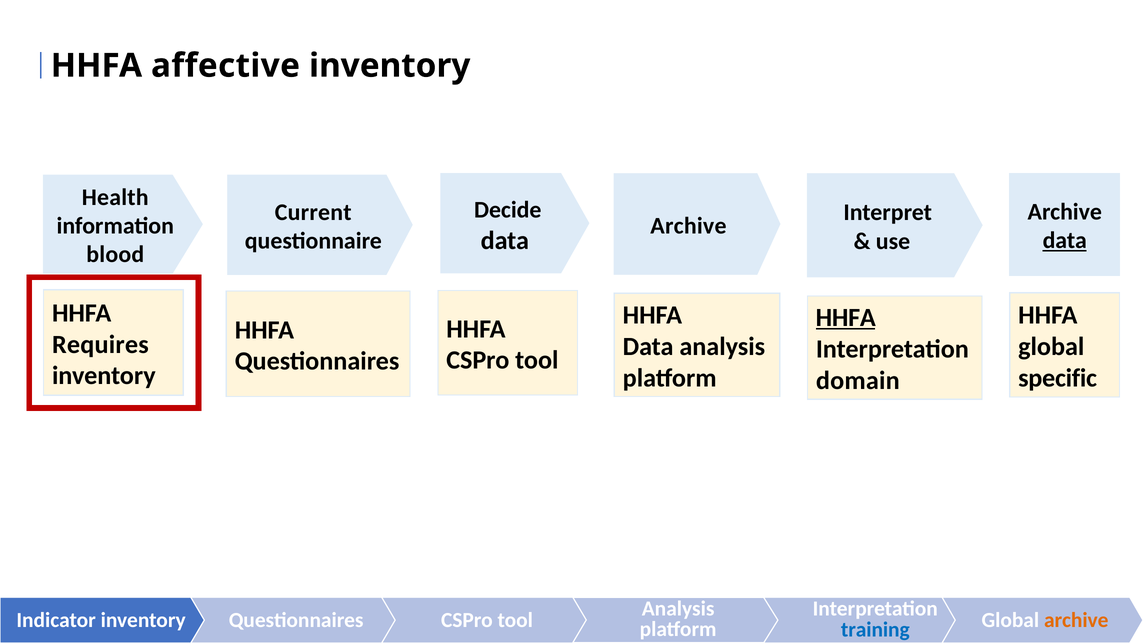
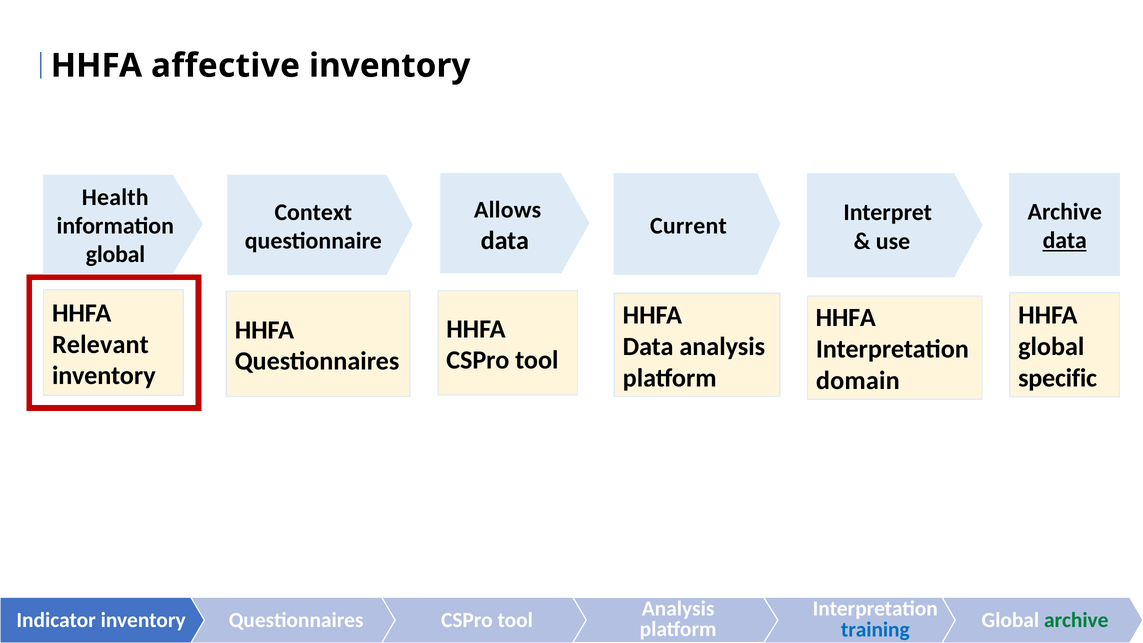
Decide: Decide -> Allows
Current: Current -> Context
Archive at (688, 226): Archive -> Current
blood at (115, 254): blood -> global
HHFA at (846, 318) underline: present -> none
Requires: Requires -> Relevant
archive at (1076, 620) colour: orange -> green
